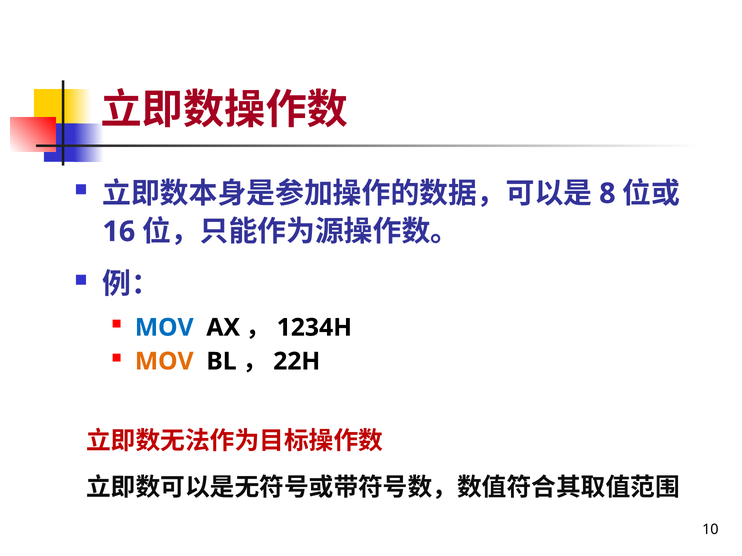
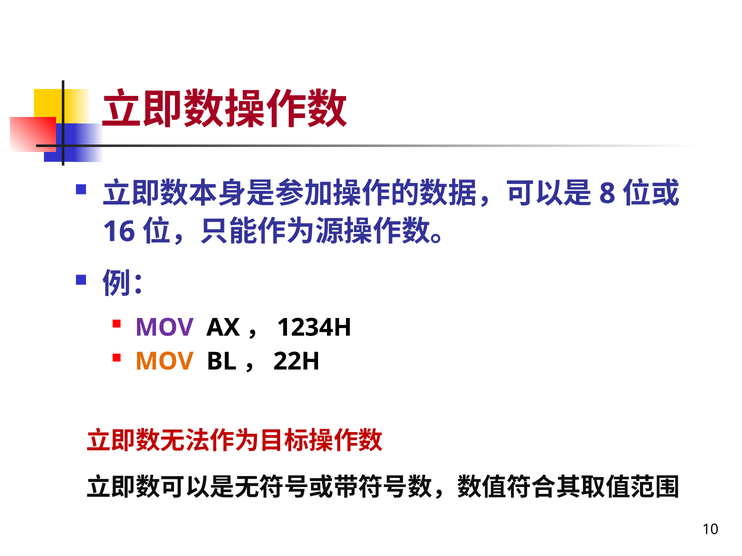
MOV at (164, 328) colour: blue -> purple
